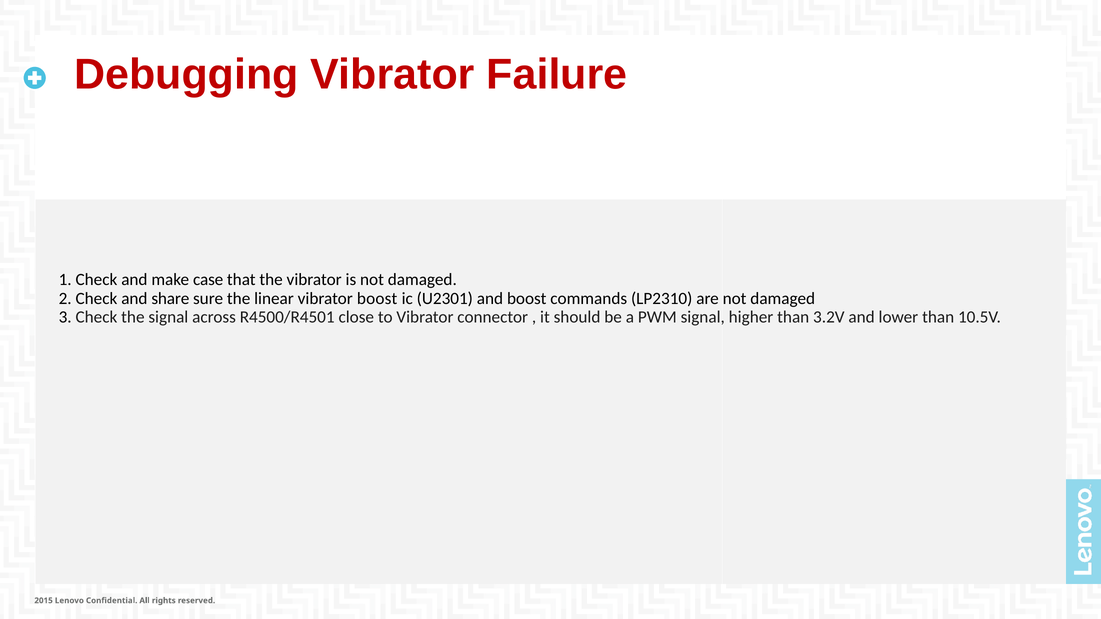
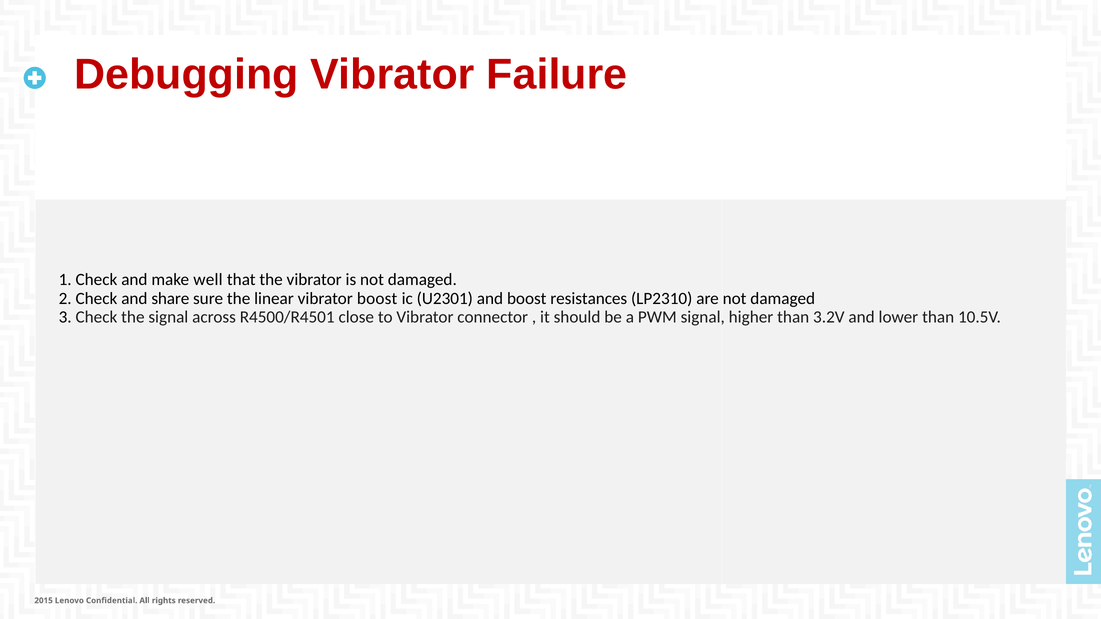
case: case -> well
commands: commands -> resistances
